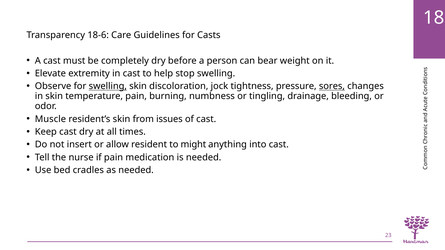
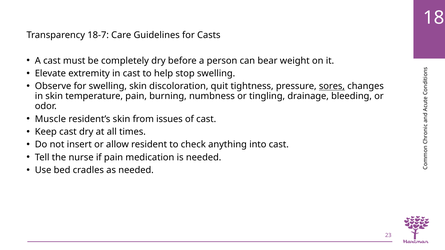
18-6: 18-6 -> 18-7
swelling at (108, 86) underline: present -> none
jock: jock -> quit
might: might -> check
